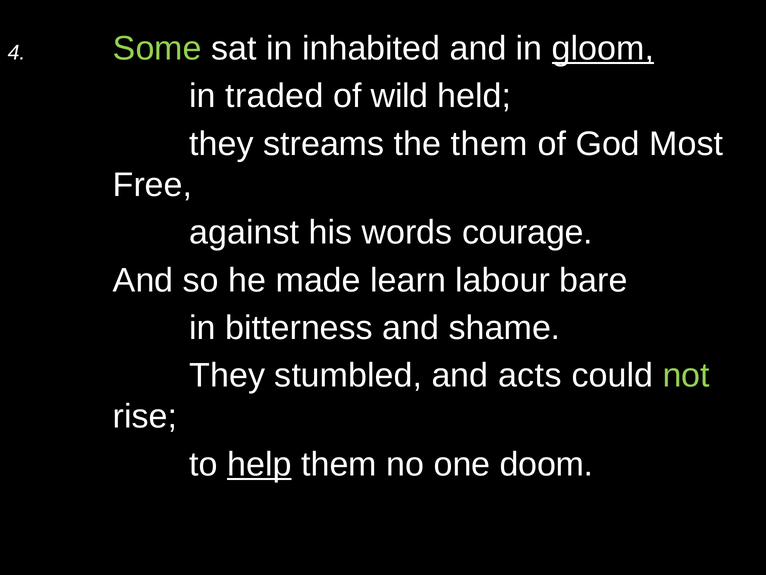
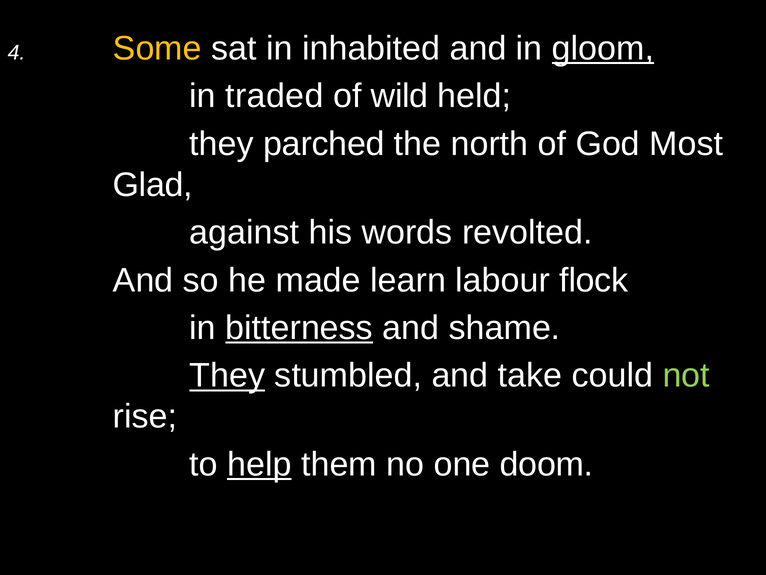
Some colour: light green -> yellow
streams: streams -> parched
the them: them -> north
Free: Free -> Glad
courage: courage -> revolted
bare: bare -> flock
bitterness underline: none -> present
They at (227, 375) underline: none -> present
acts: acts -> take
